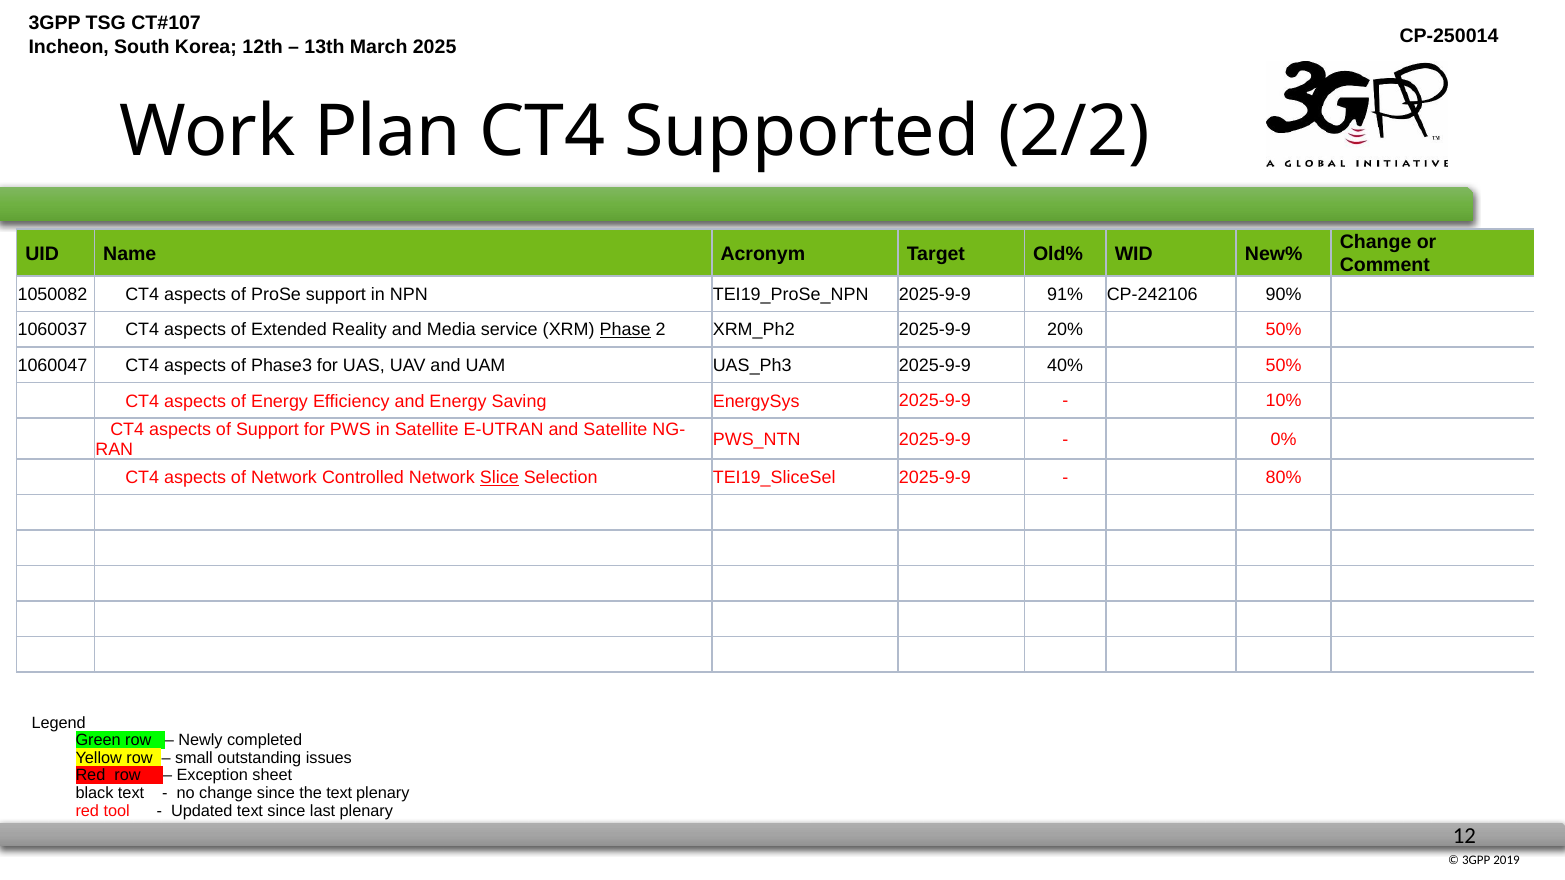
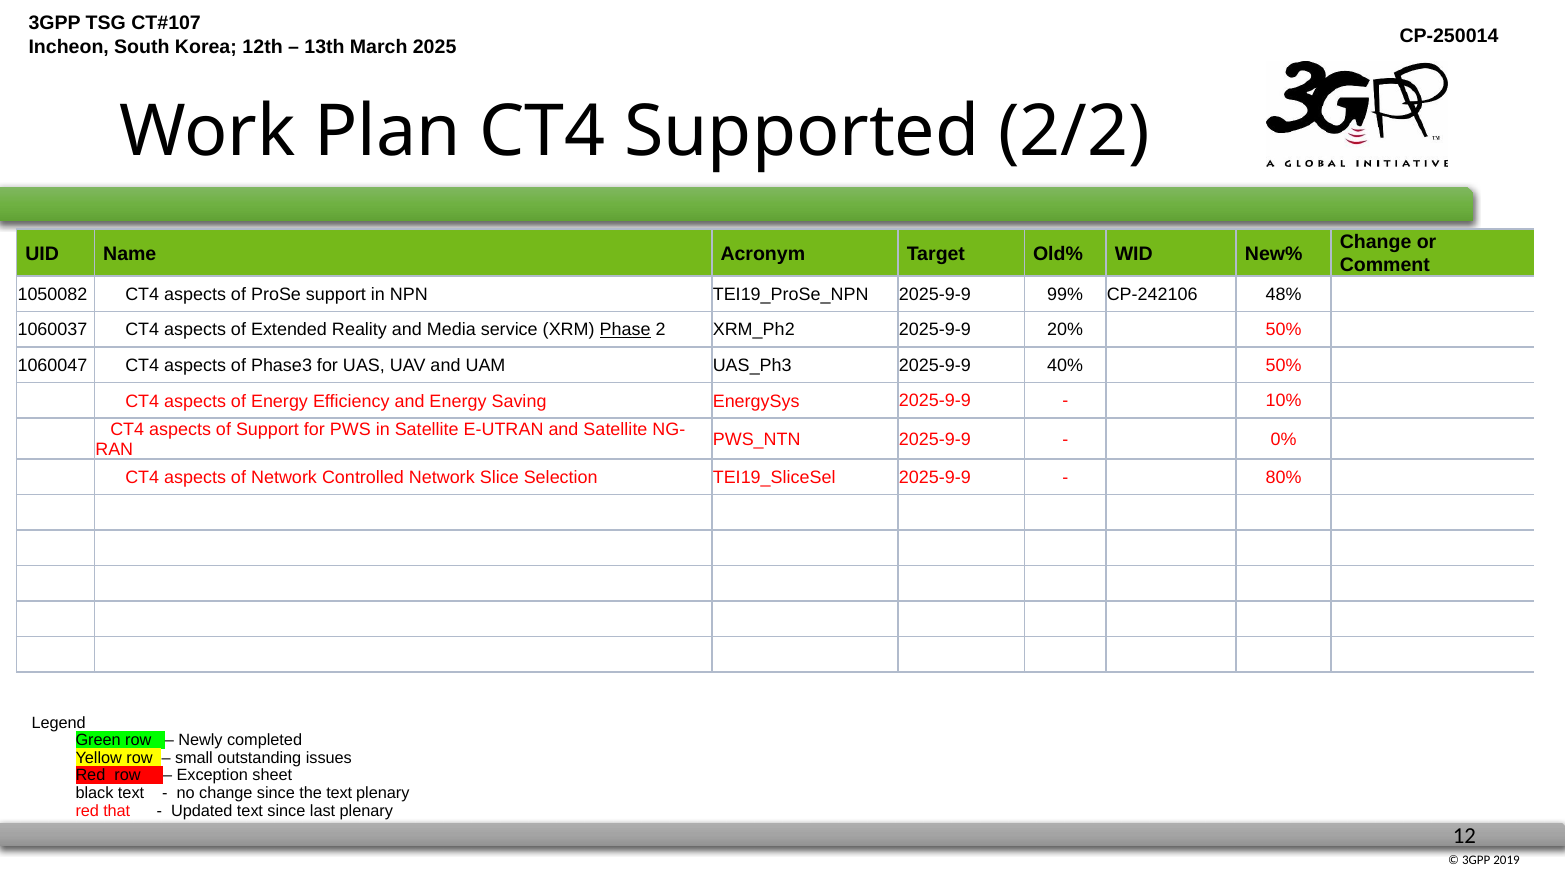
91%: 91% -> 99%
90%: 90% -> 48%
Slice underline: present -> none
tool: tool -> that
